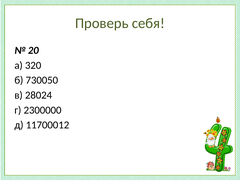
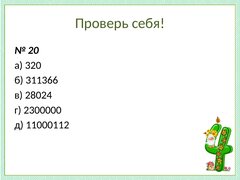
730050: 730050 -> 311366
11700012: 11700012 -> 11000112
